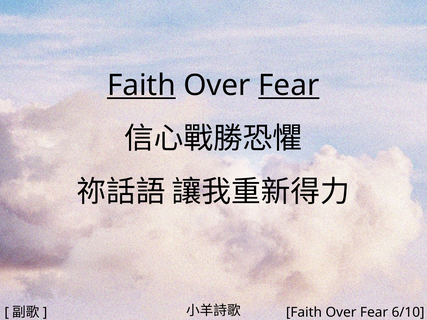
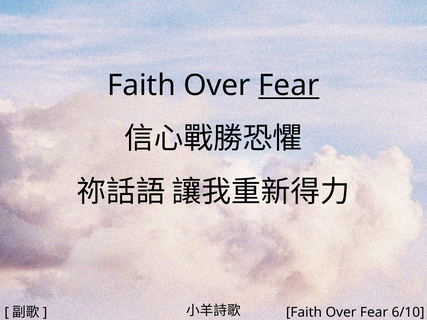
Faith at (141, 86) underline: present -> none
